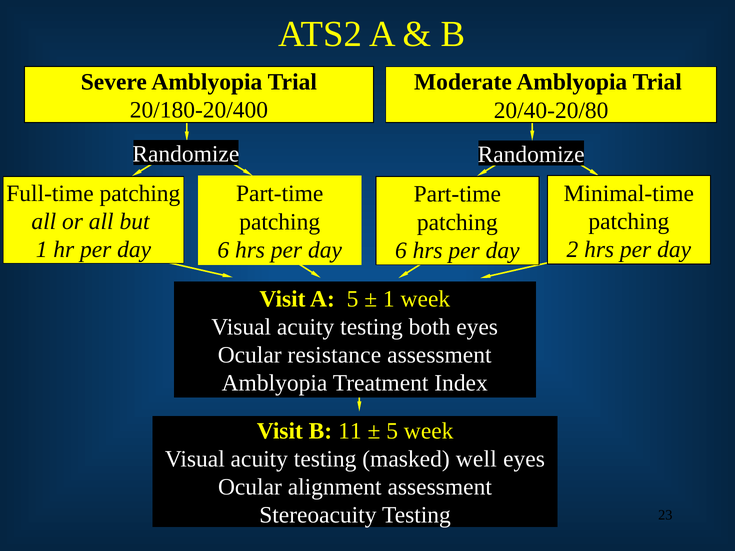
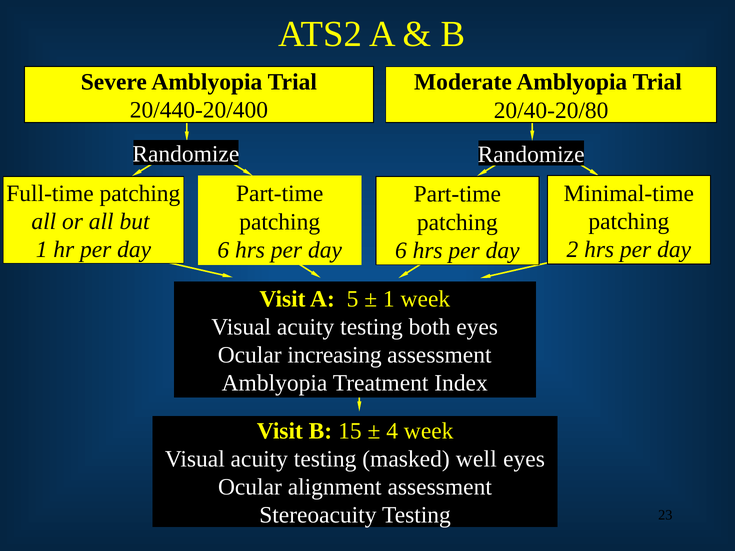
20/180-20/400: 20/180-20/400 -> 20/440-20/400
resistance: resistance -> increasing
11: 11 -> 15
5 at (392, 431): 5 -> 4
